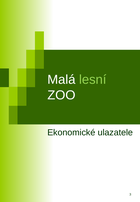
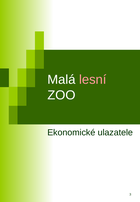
lesní colour: light green -> pink
